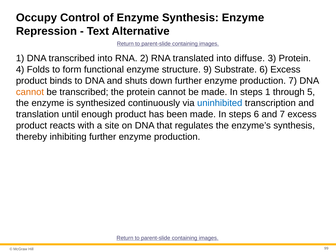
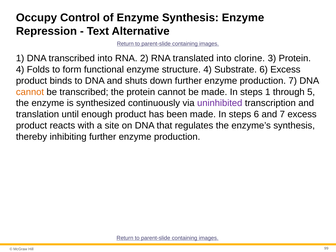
diffuse: diffuse -> clorine
structure 9: 9 -> 4
uninhibited colour: blue -> purple
